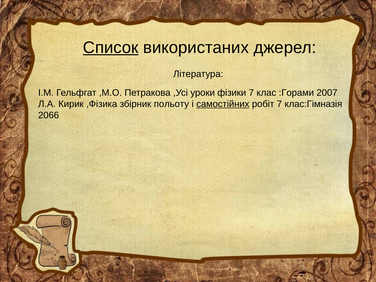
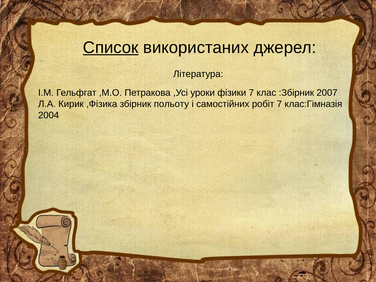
:Горами: :Горами -> :Збірник
самостійних underline: present -> none
2066: 2066 -> 2004
